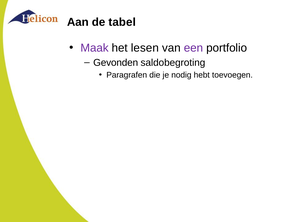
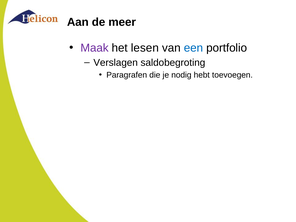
tabel: tabel -> meer
een colour: purple -> blue
Gevonden: Gevonden -> Verslagen
